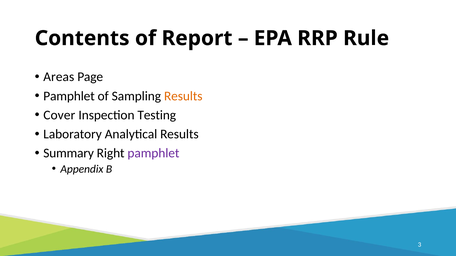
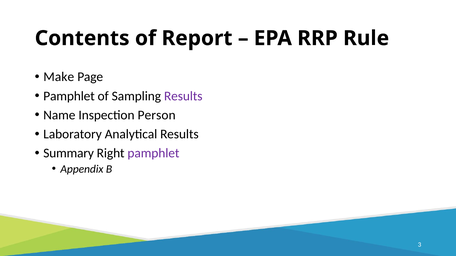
Areas: Areas -> Make
Results at (183, 96) colour: orange -> purple
Cover: Cover -> Name
Testing: Testing -> Person
